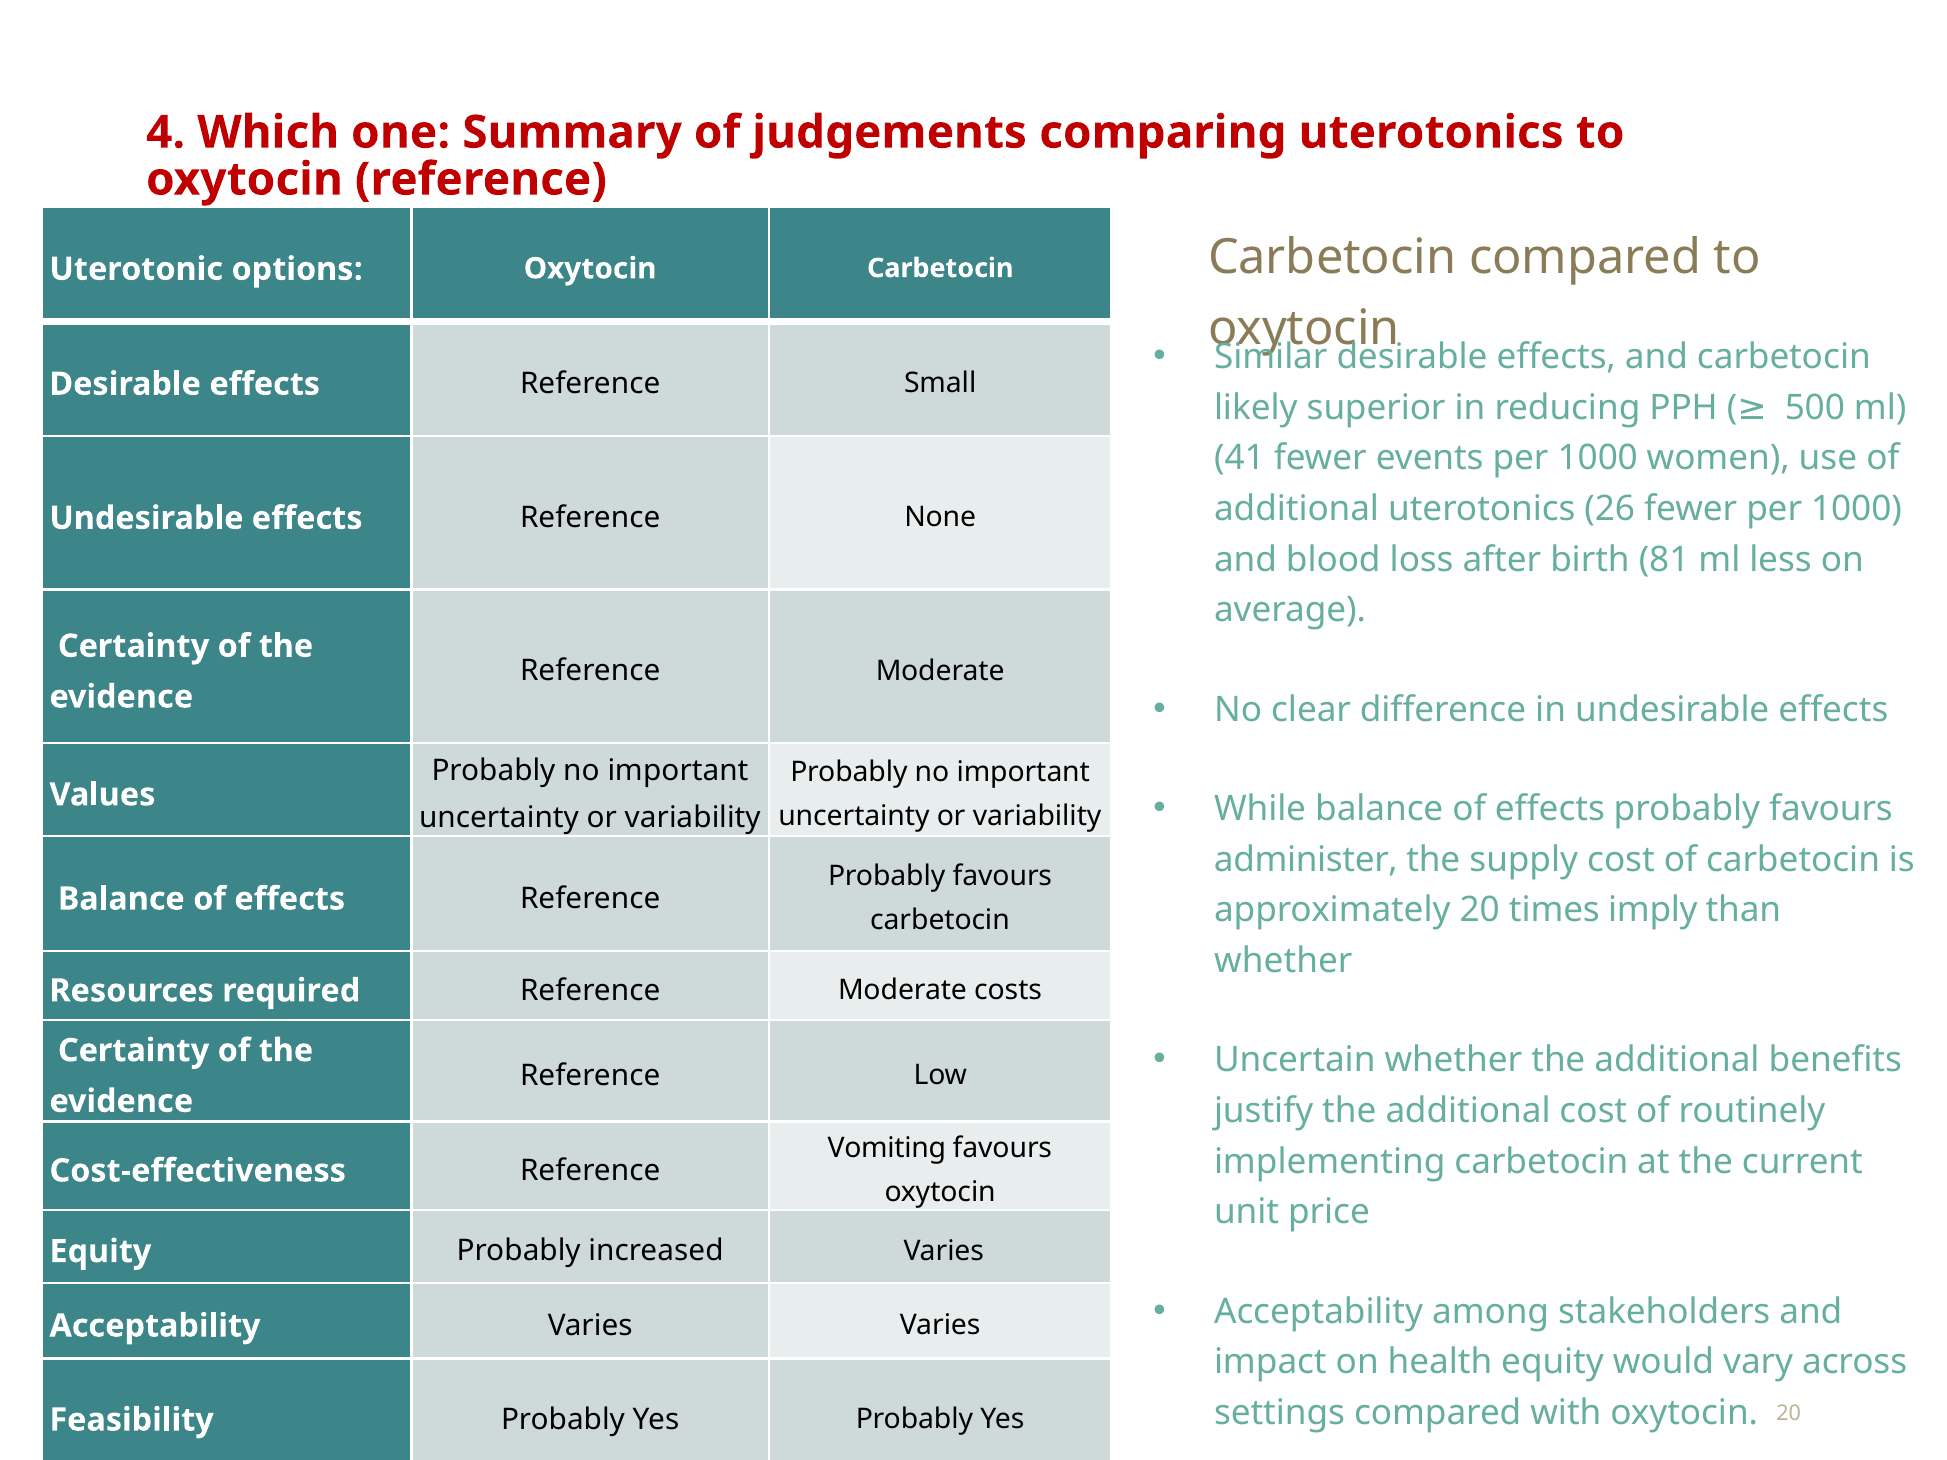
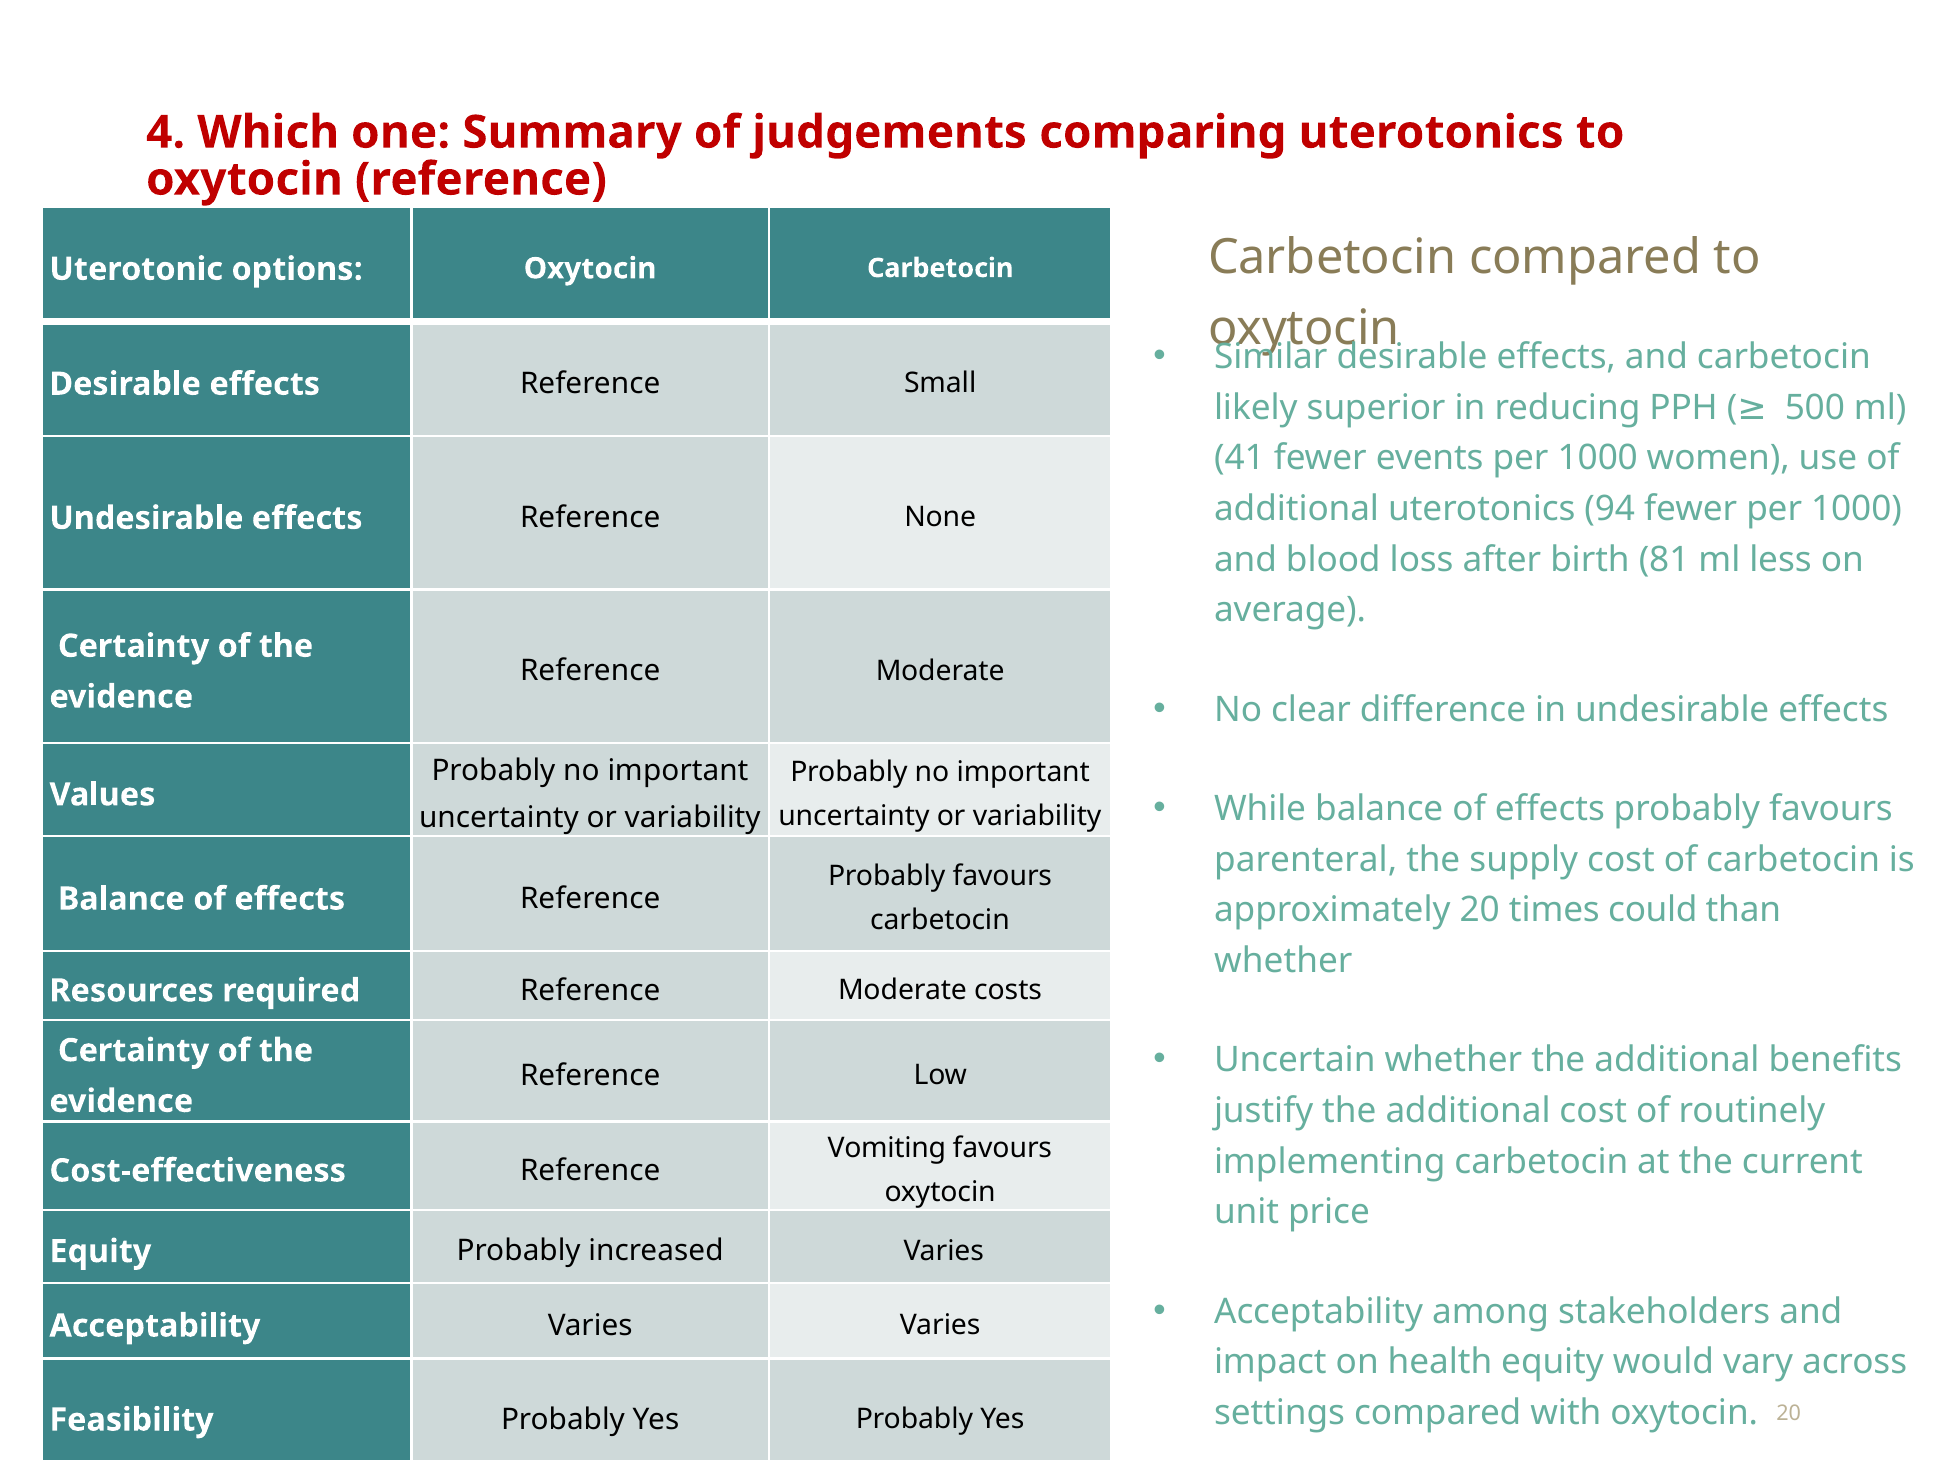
26: 26 -> 94
administer: administer -> parenteral
imply: imply -> could
